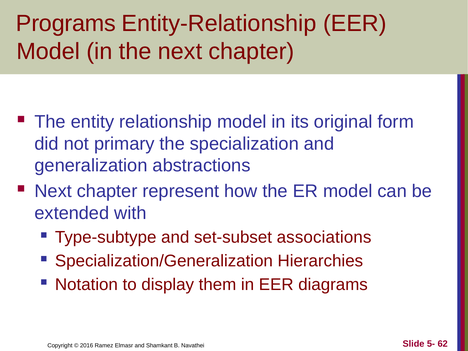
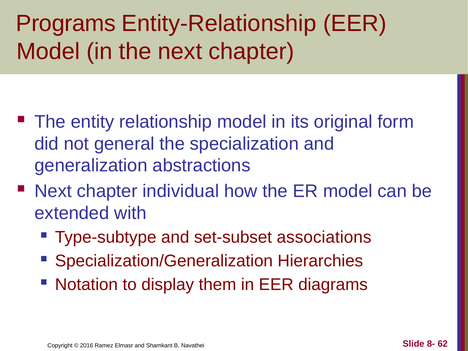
primary: primary -> general
represent: represent -> individual
5-: 5- -> 8-
